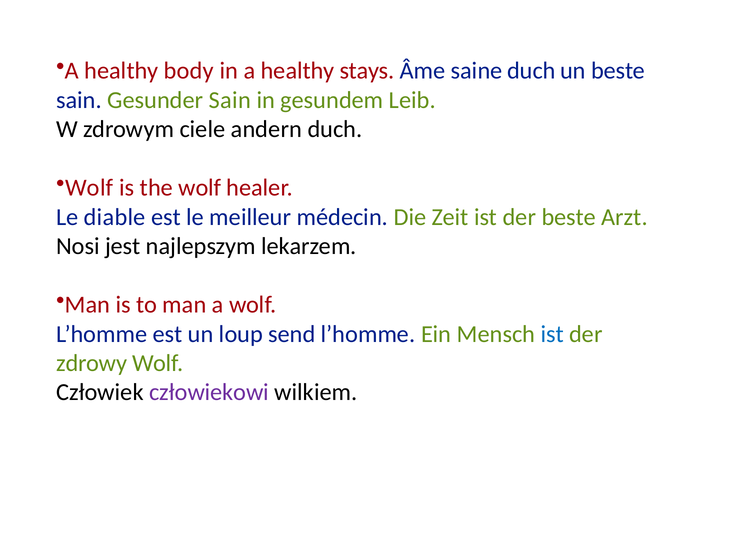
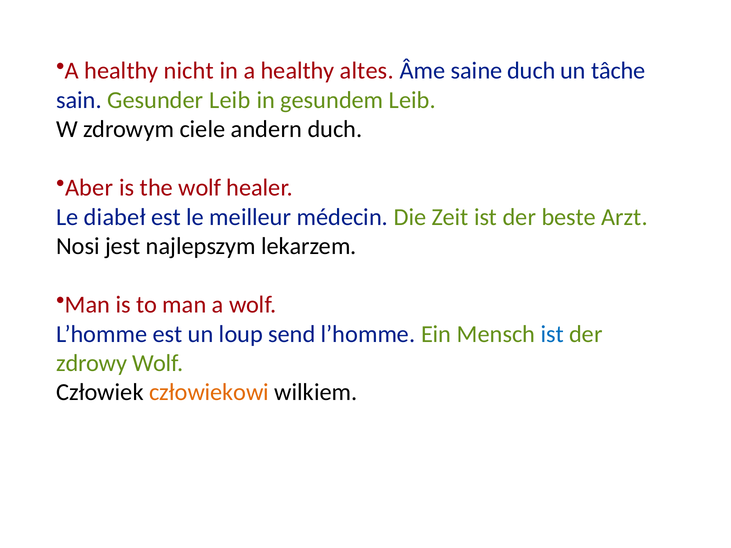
body: body -> nicht
stays: stays -> altes
un beste: beste -> tâche
Gesunder Sain: Sain -> Leib
Wolf at (89, 188): Wolf -> Aber
diable: diable -> diabeł
człowiekowi colour: purple -> orange
